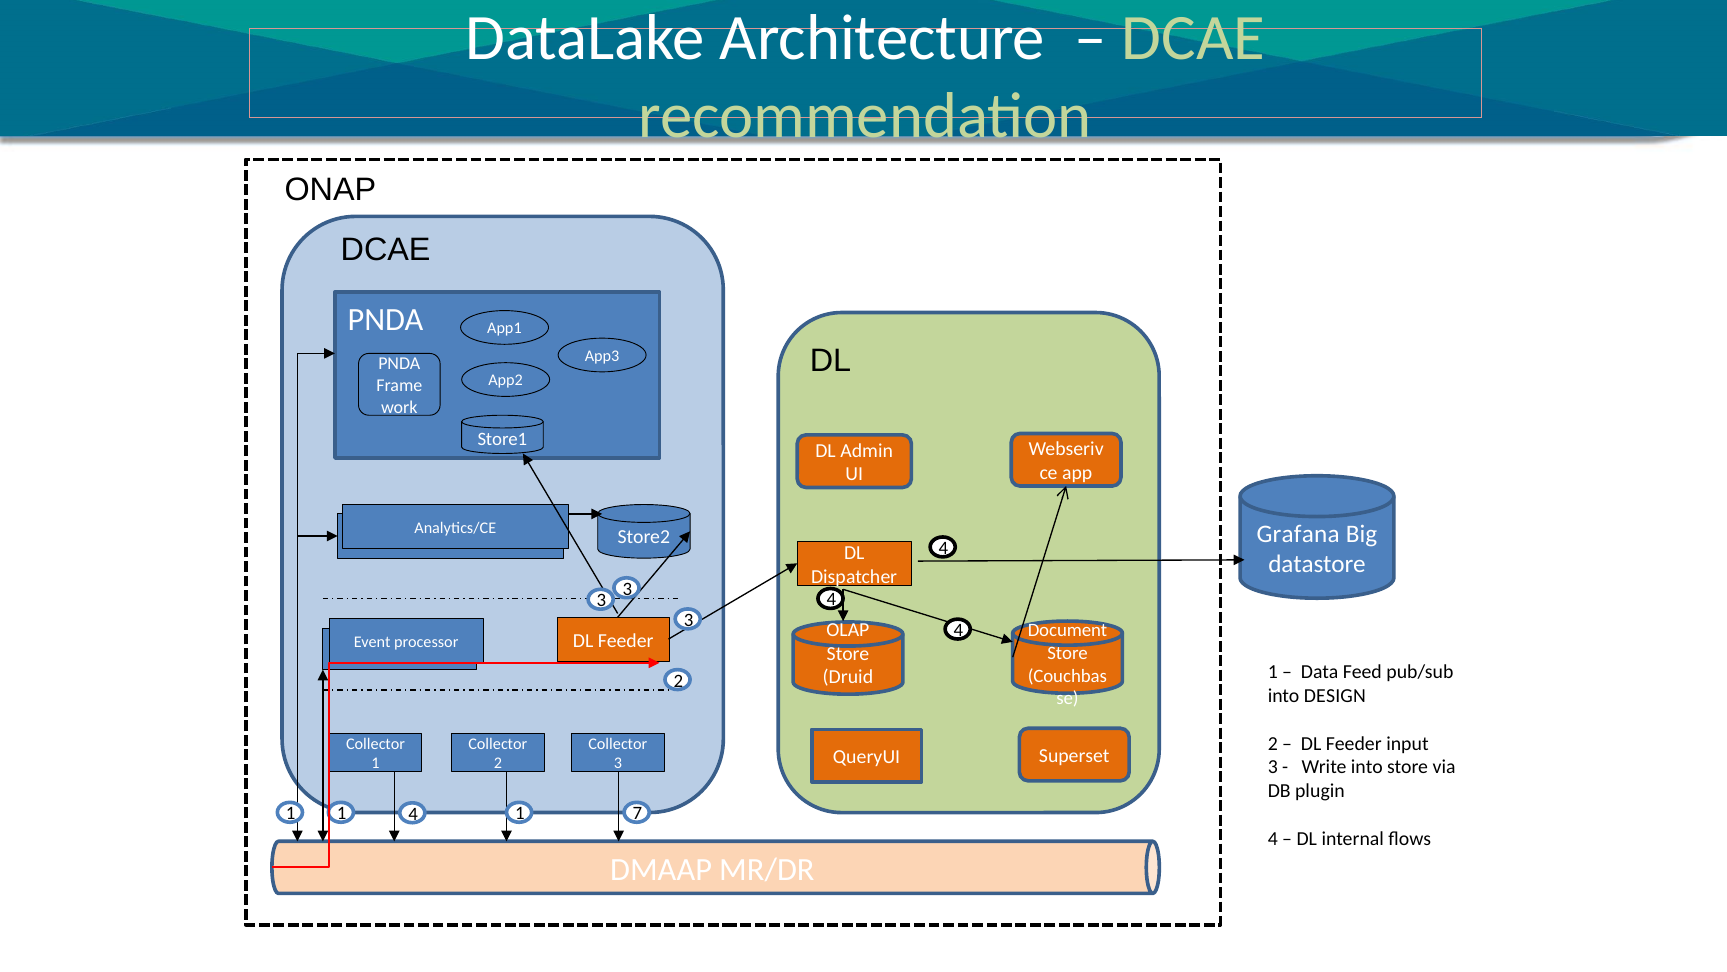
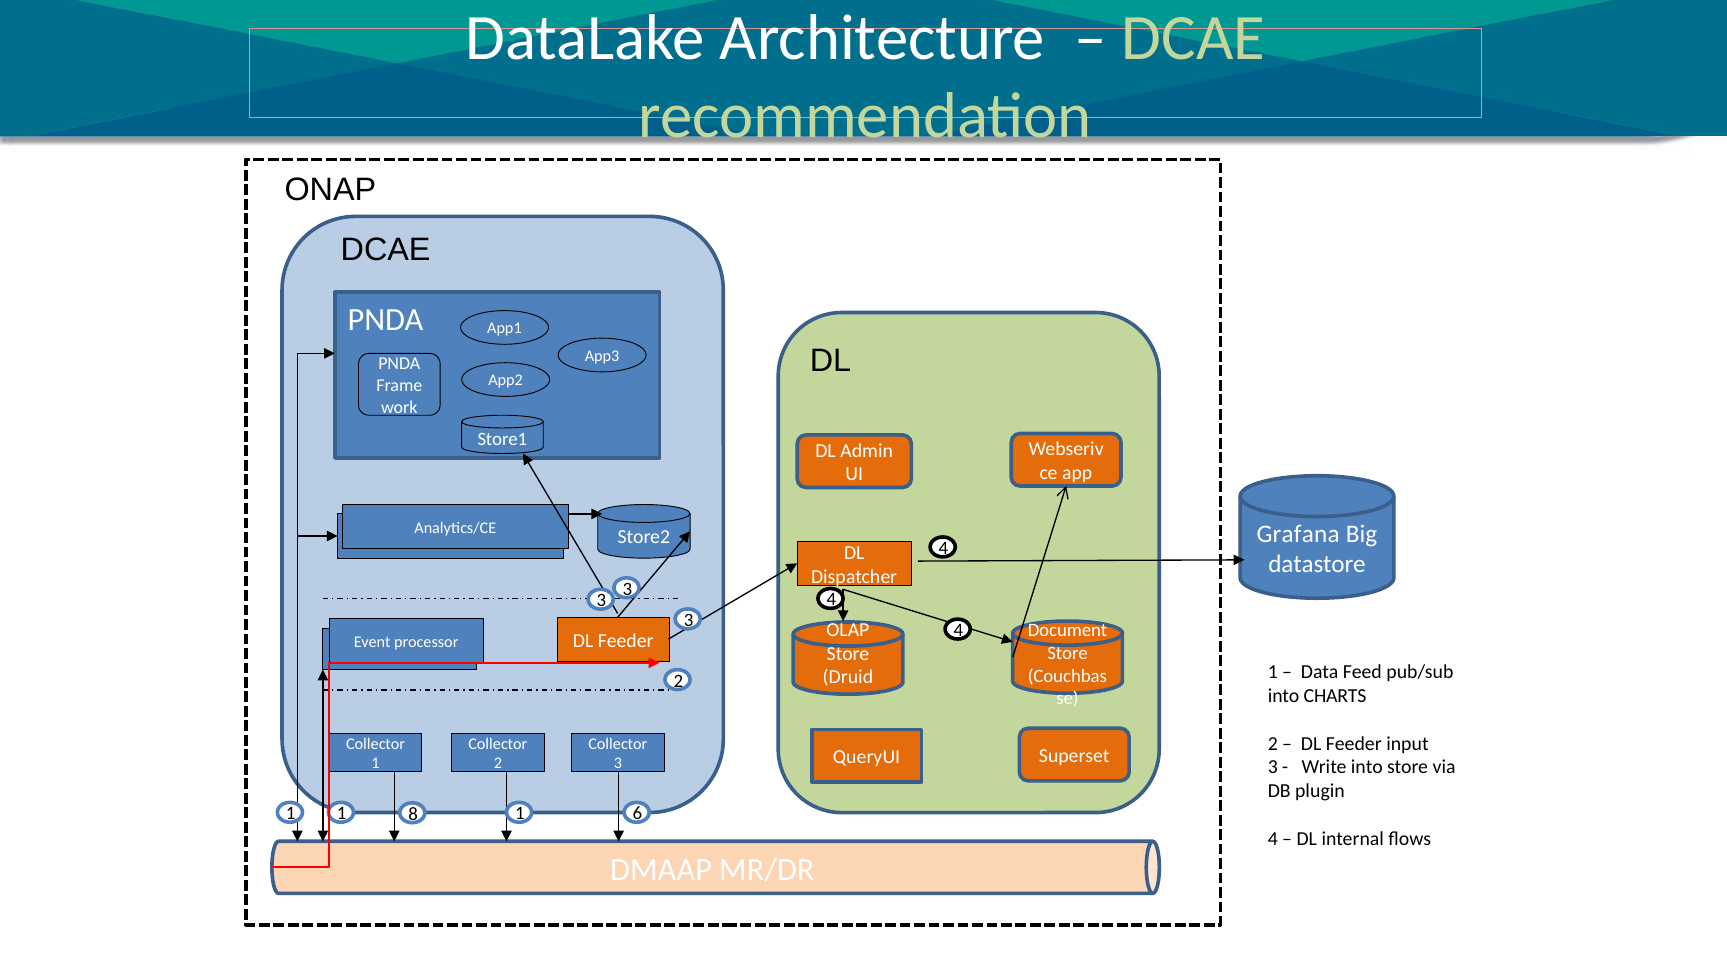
DESIGN: DESIGN -> CHARTS
1 4: 4 -> 8
7: 7 -> 6
